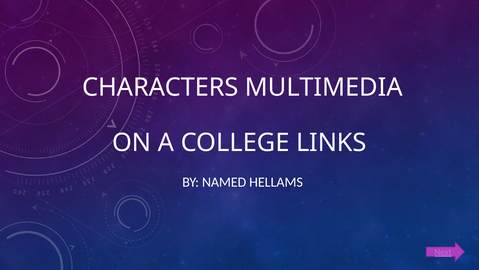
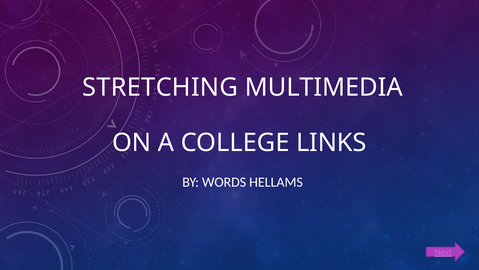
CHARACTERS: CHARACTERS -> STRETCHING
NAMED: NAMED -> WORDS
